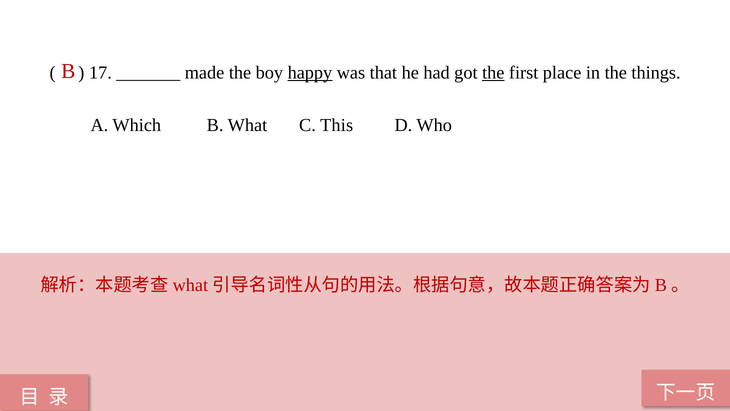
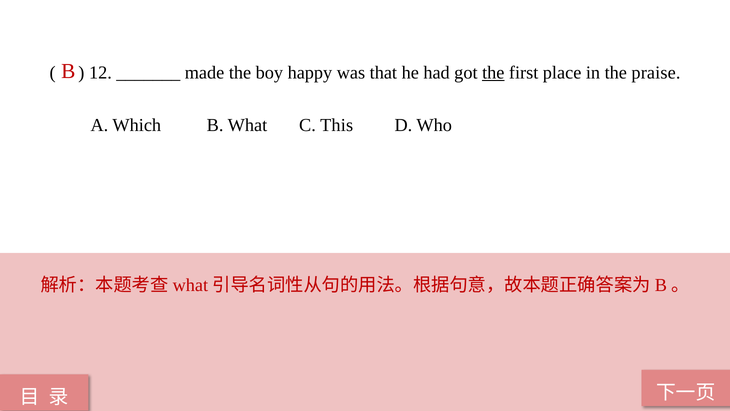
17: 17 -> 12
happy underline: present -> none
things: things -> praise
